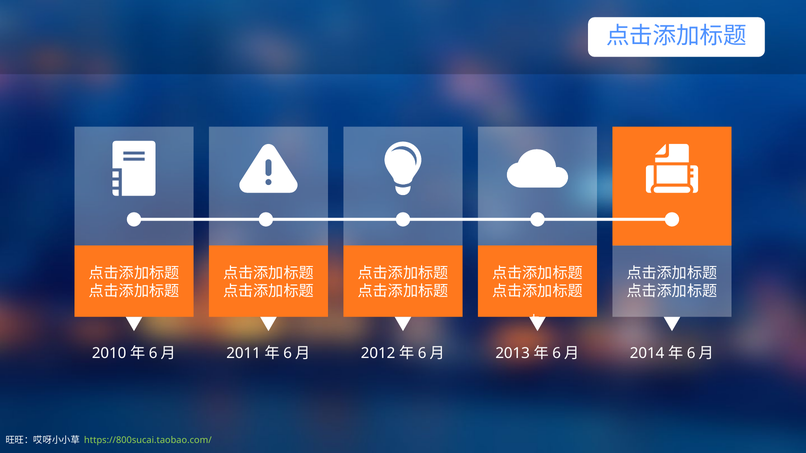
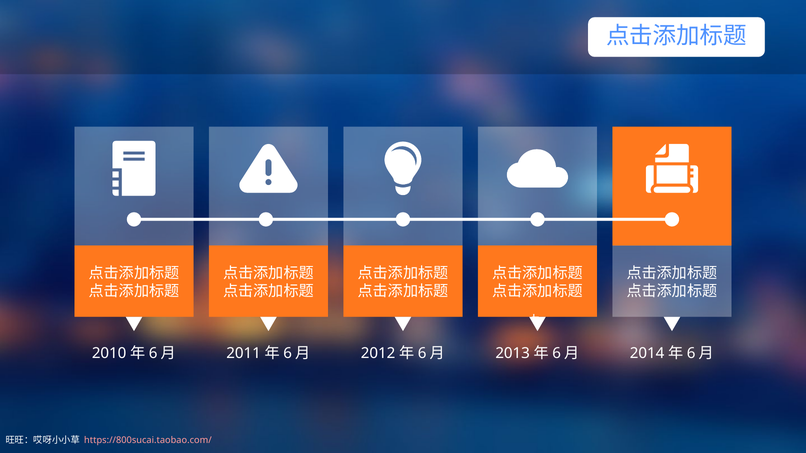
https://800sucai.taobao.com/ colour: light green -> pink
